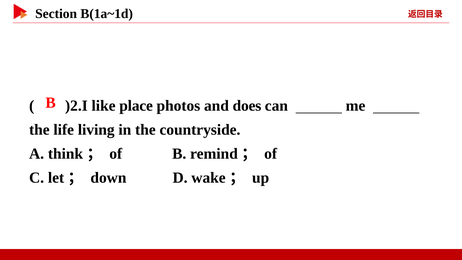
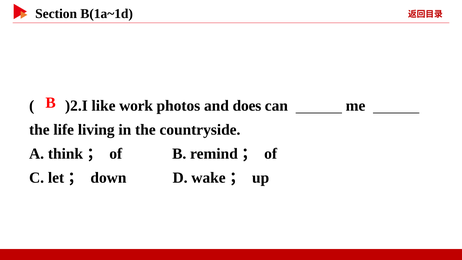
place: place -> work
